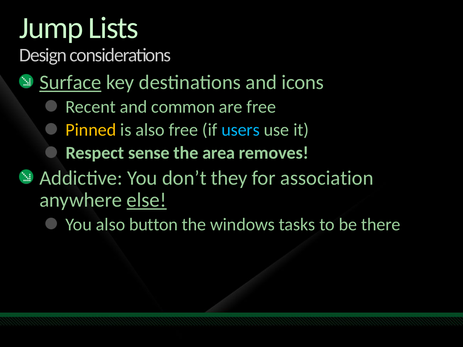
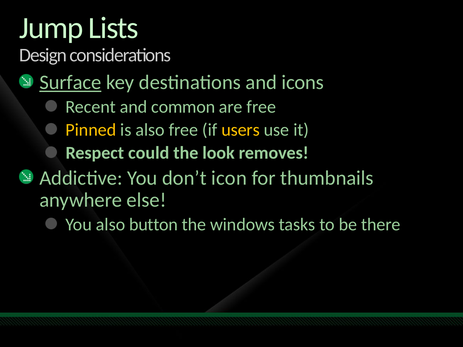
users colour: light blue -> yellow
sense: sense -> could
area: area -> look
they: they -> icon
association: association -> thumbnails
else underline: present -> none
